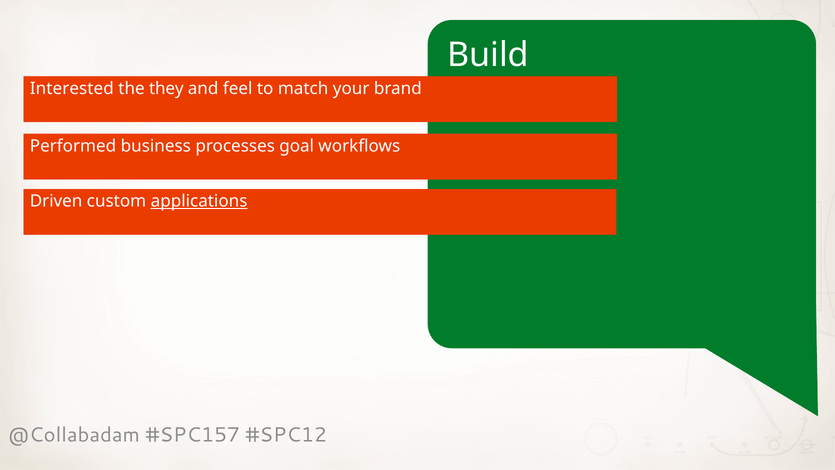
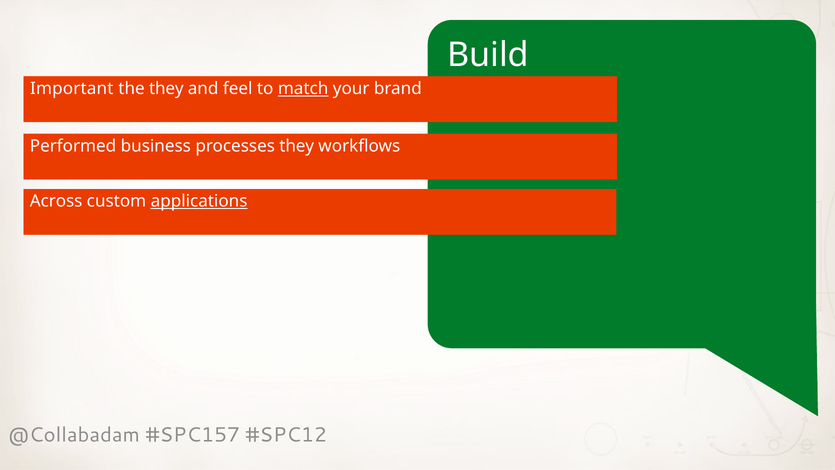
Interested: Interested -> Important
match underline: none -> present
processes goal: goal -> they
Driven: Driven -> Across
